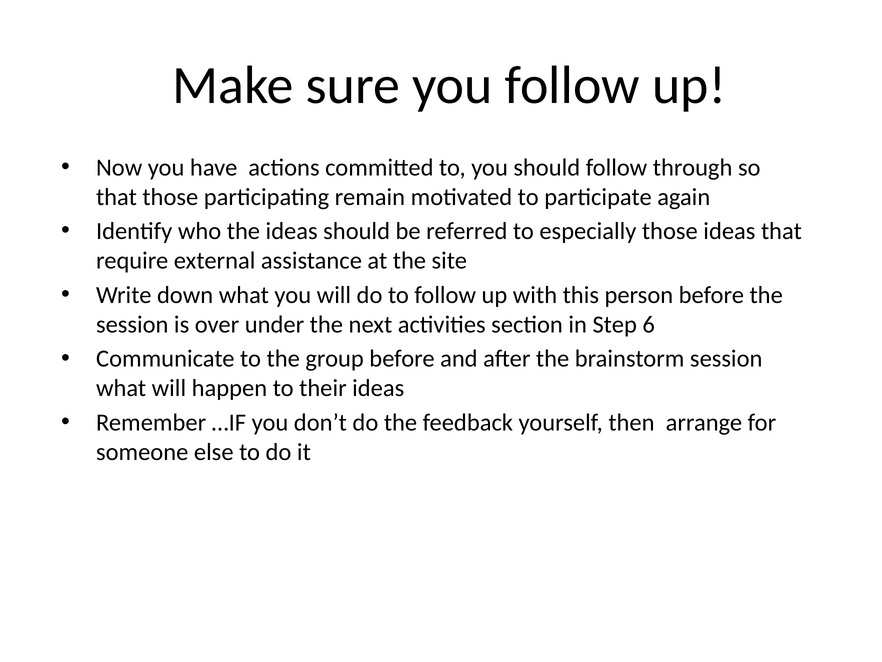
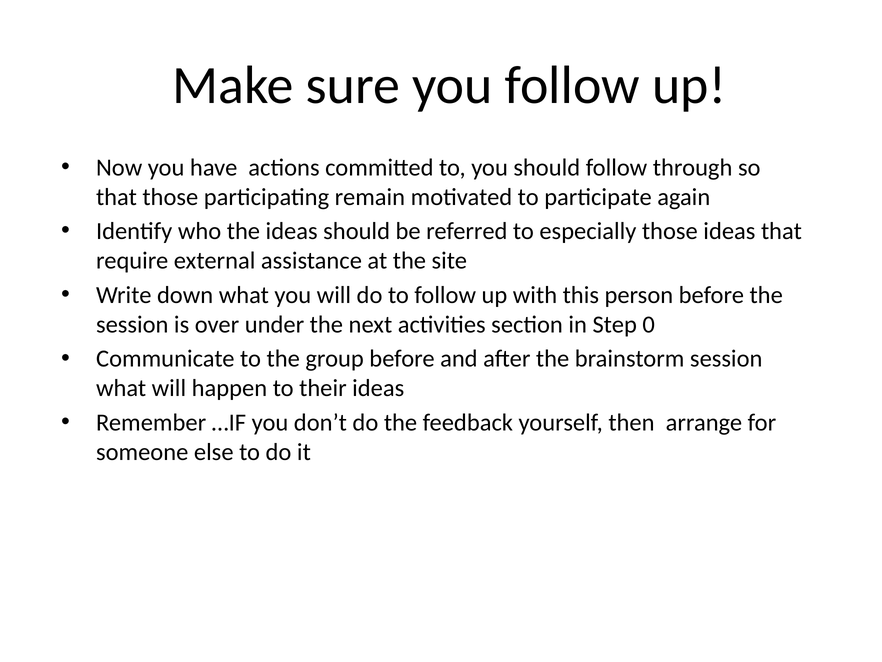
6: 6 -> 0
